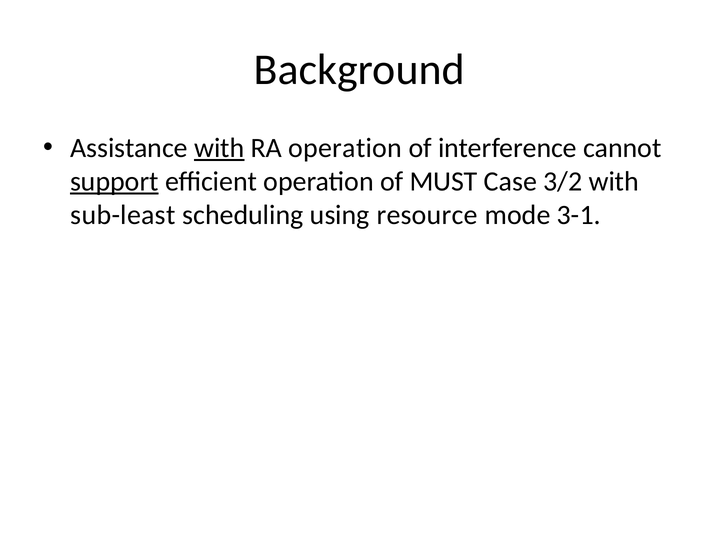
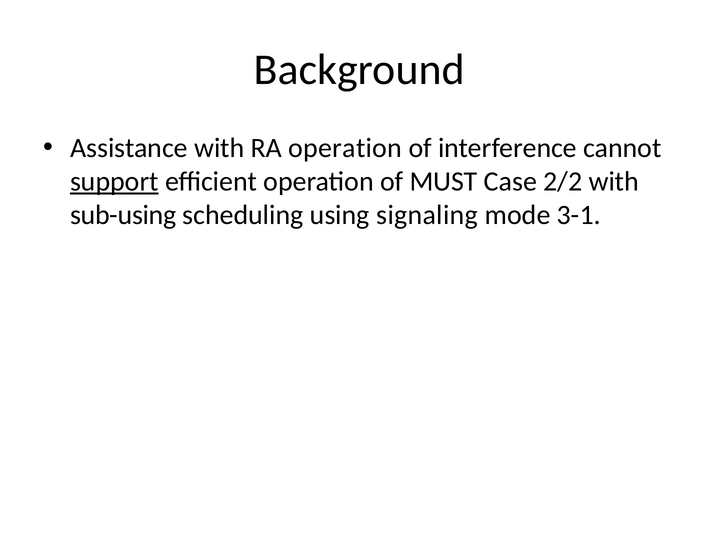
with at (219, 148) underline: present -> none
3/2: 3/2 -> 2/2
sub-least: sub-least -> sub-using
resource: resource -> signaling
